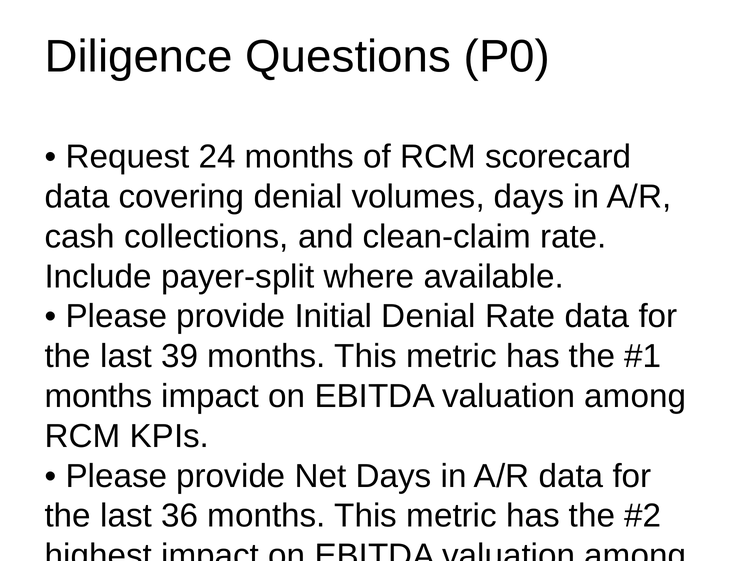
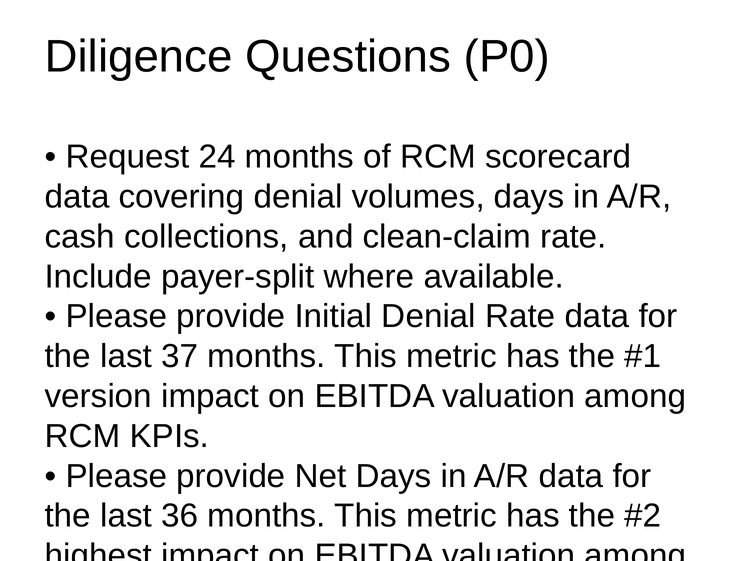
39: 39 -> 37
months at (98, 396): months -> version
